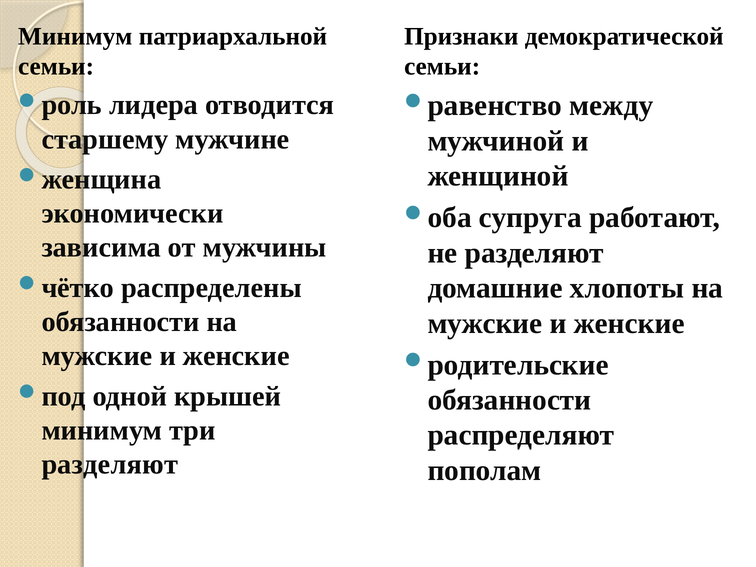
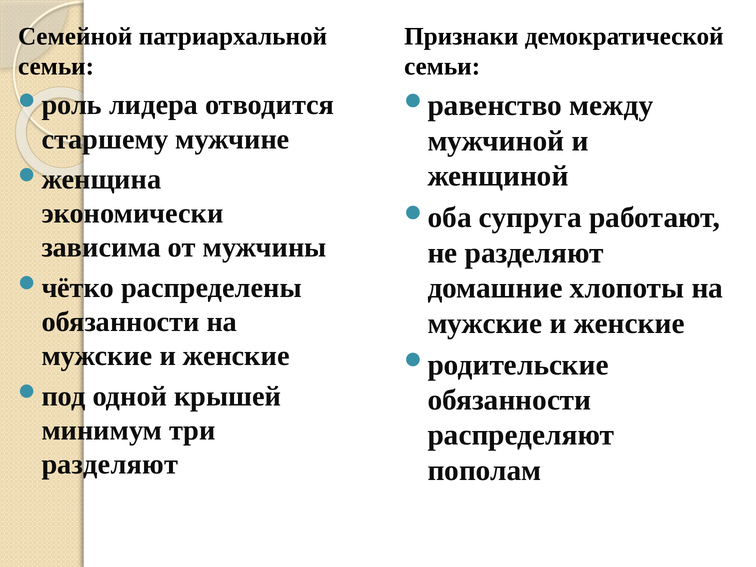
Минимум at (75, 36): Минимум -> Семейной
